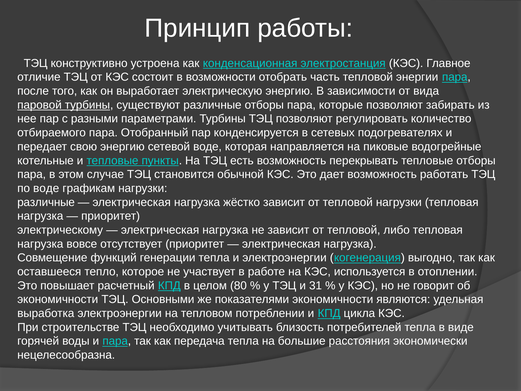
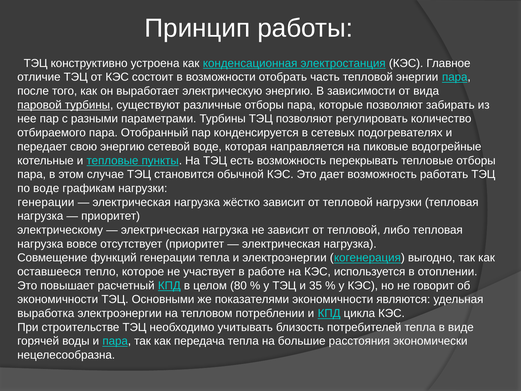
различные at (46, 202): различные -> генерации
31: 31 -> 35
